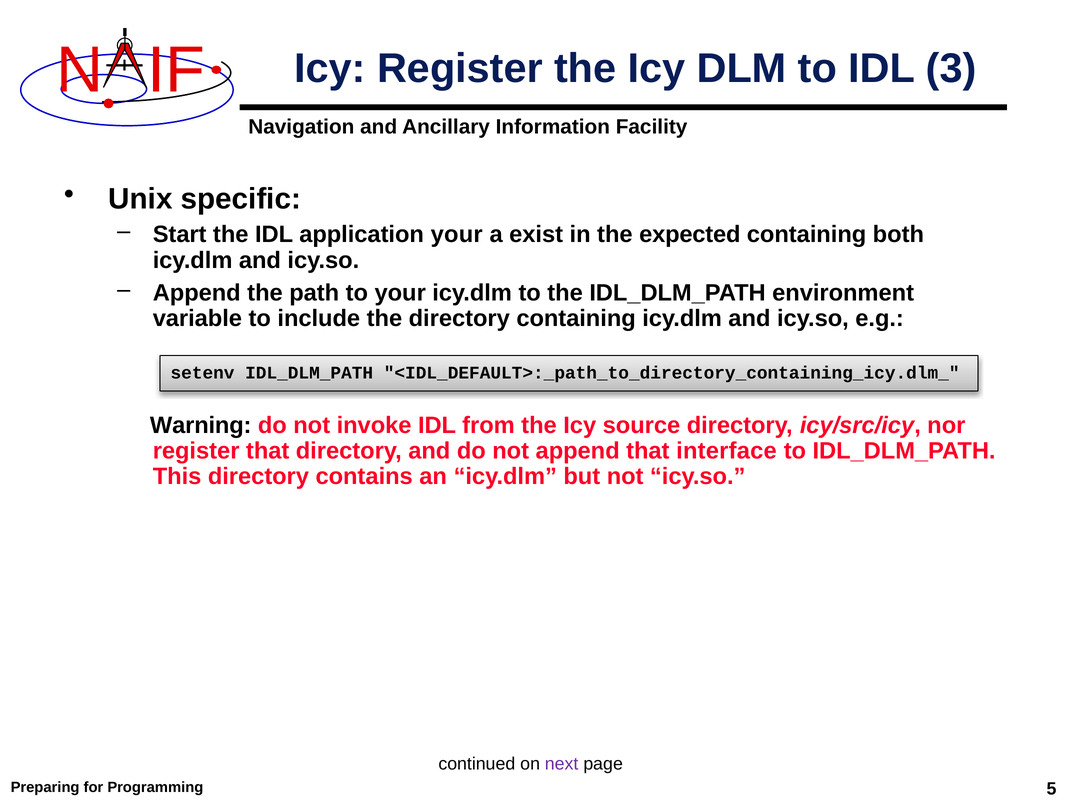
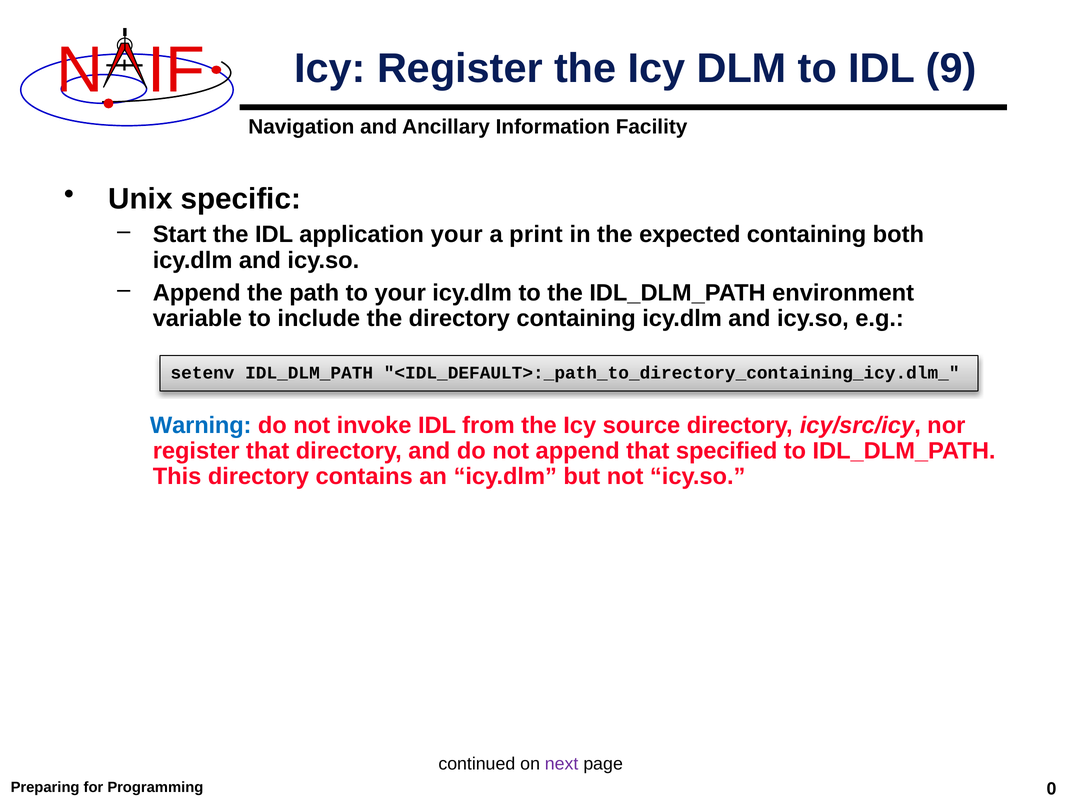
3: 3 -> 9
exist: exist -> print
Warning colour: black -> blue
interface: interface -> specified
5: 5 -> 0
